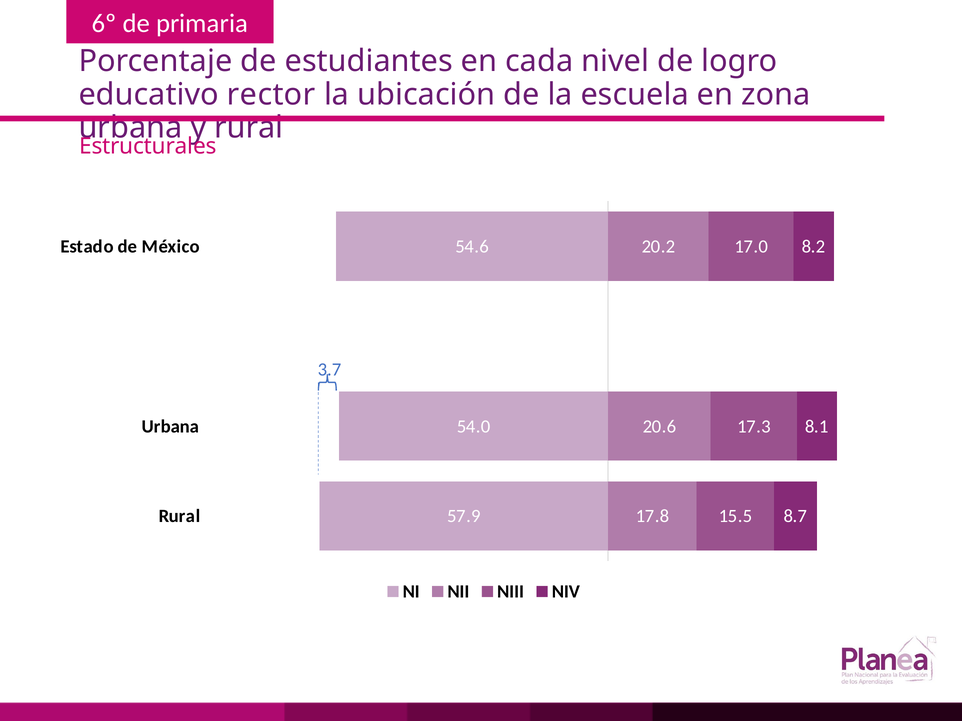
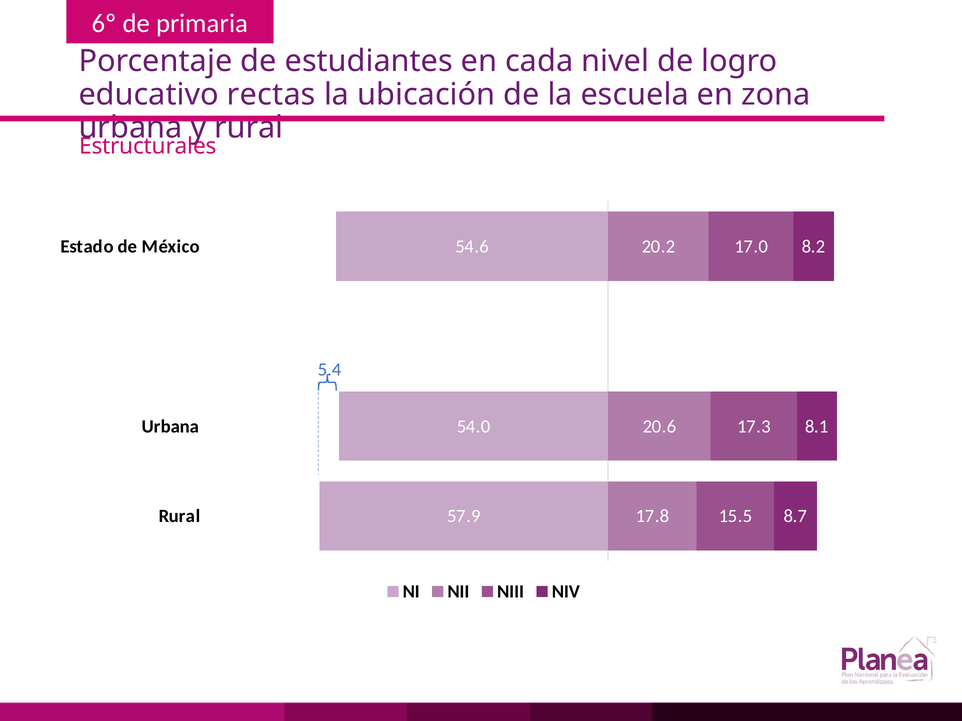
rector: rector -> rectas
3.7: 3.7 -> 5.4
